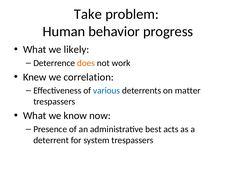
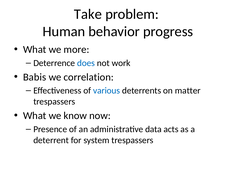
likely: likely -> more
does colour: orange -> blue
Knew: Knew -> Babis
best: best -> data
